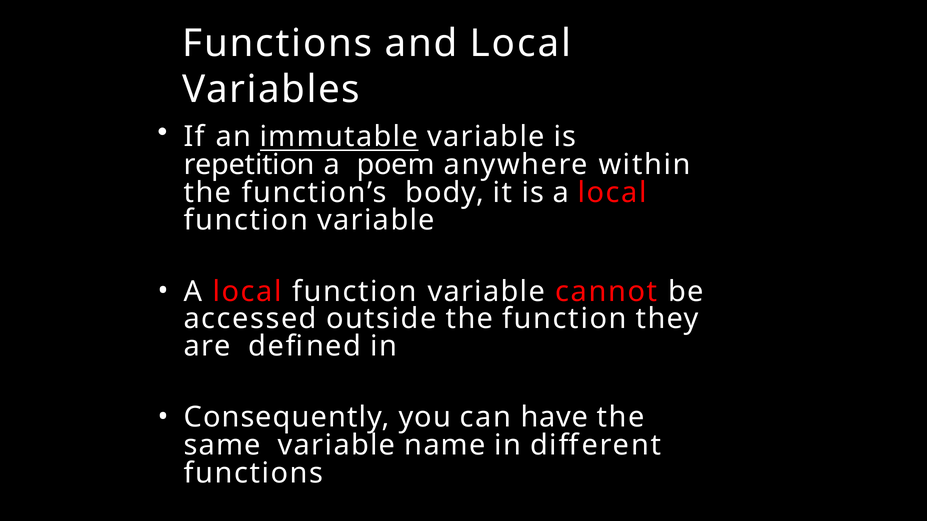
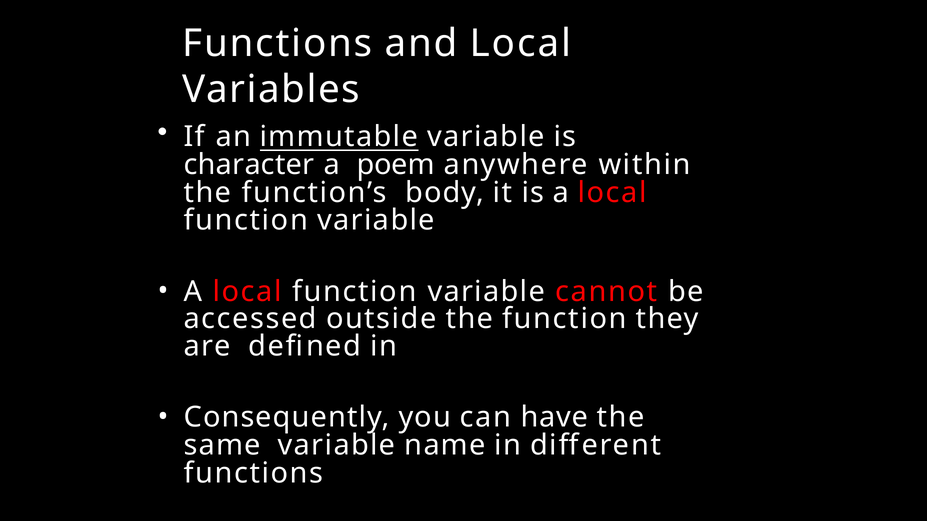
repetition: repetition -> character
